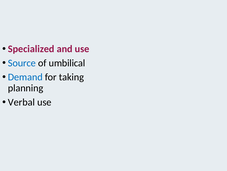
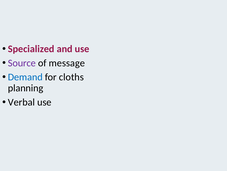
Source colour: blue -> purple
umbilical: umbilical -> message
taking: taking -> cloths
